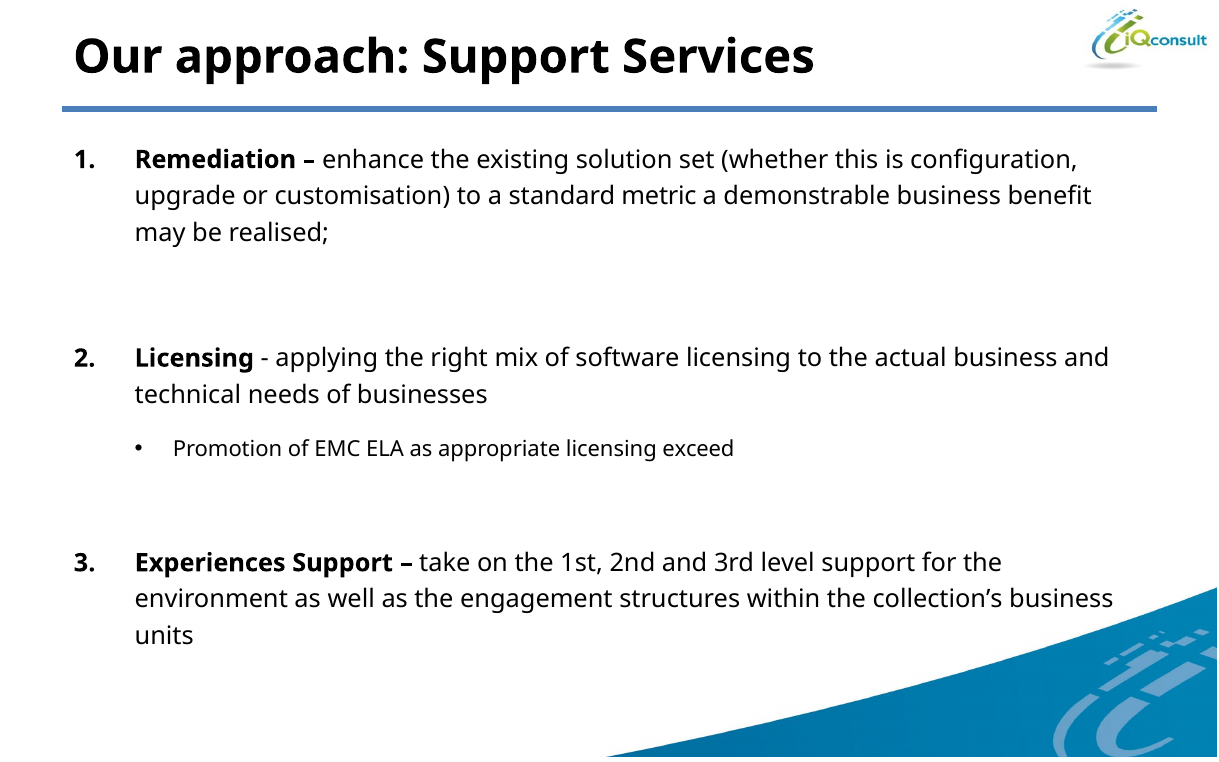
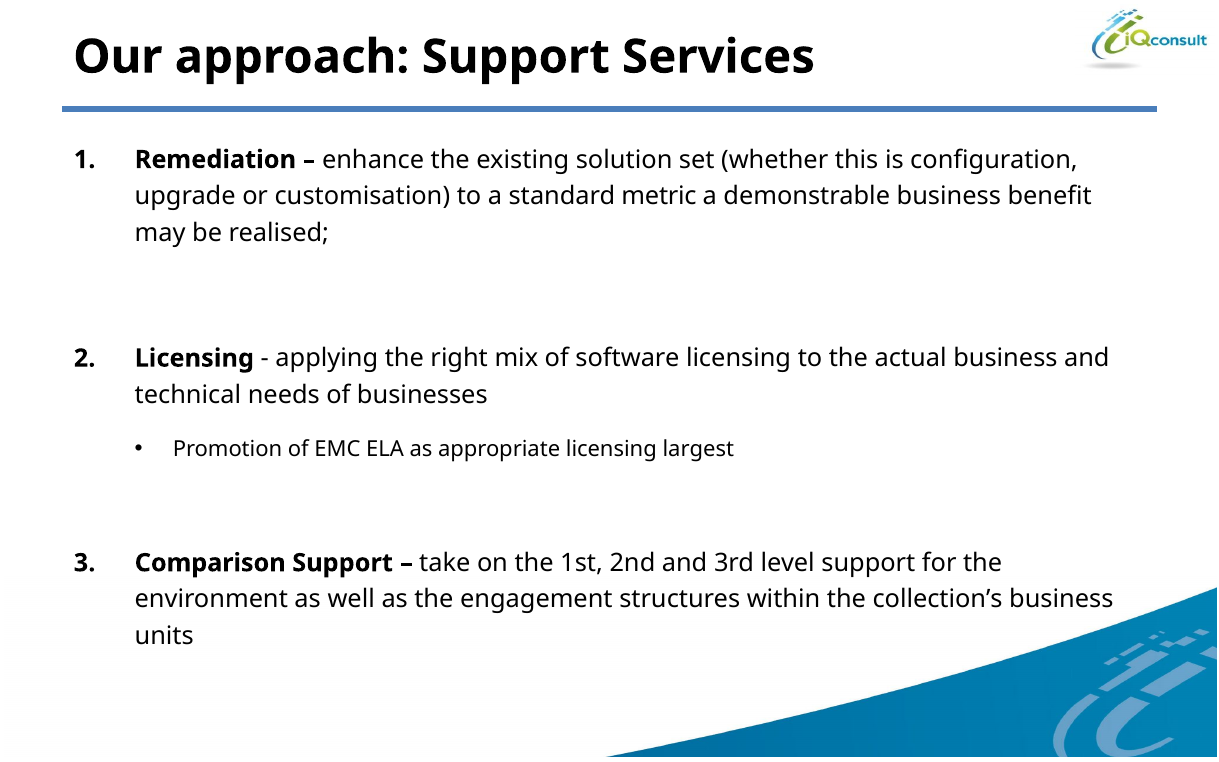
exceed: exceed -> largest
Experiences: Experiences -> Comparison
